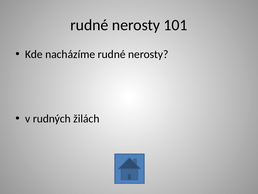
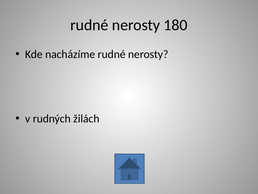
101: 101 -> 180
